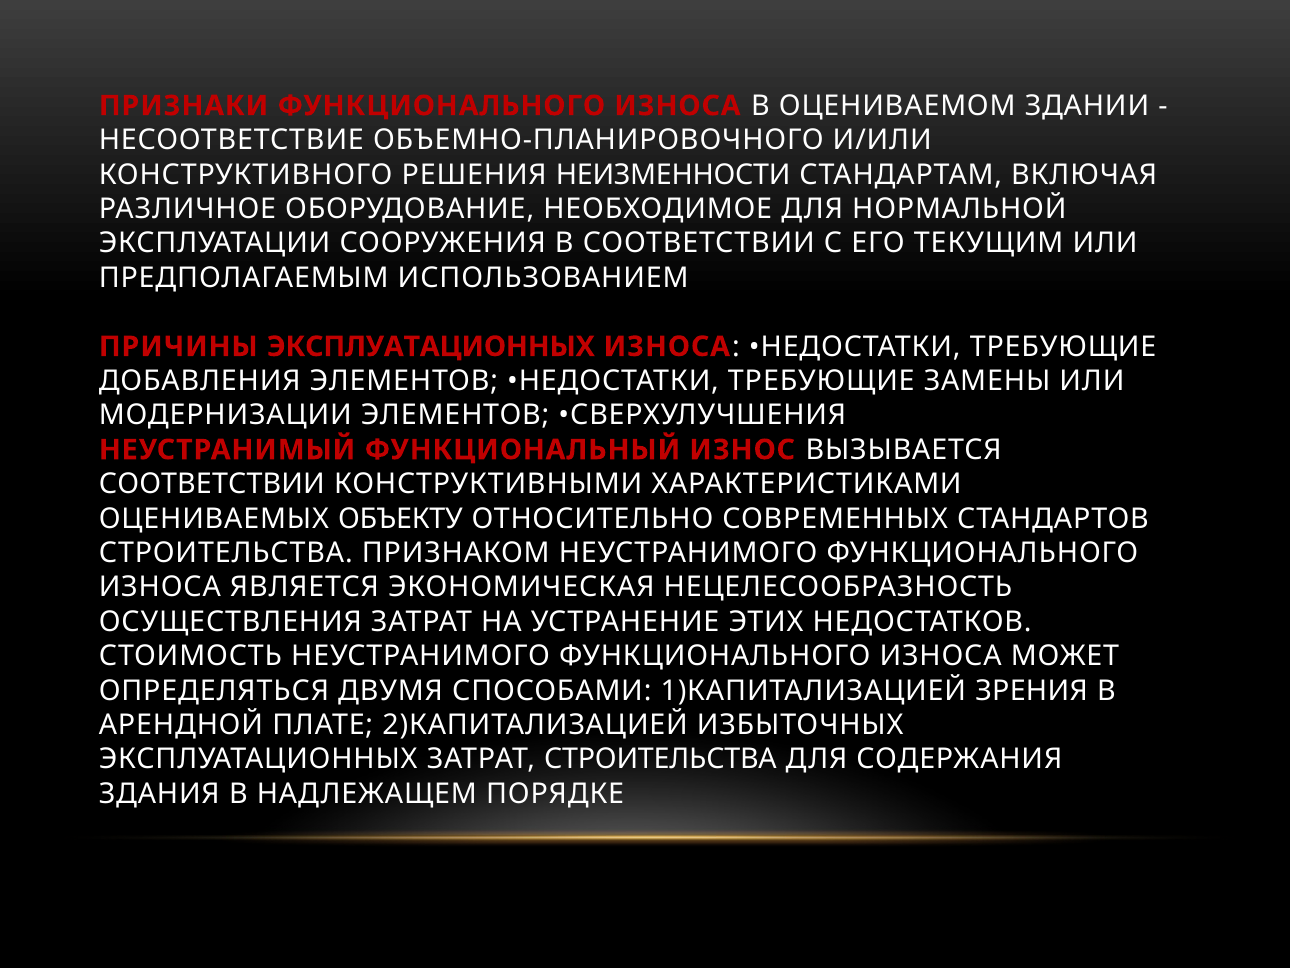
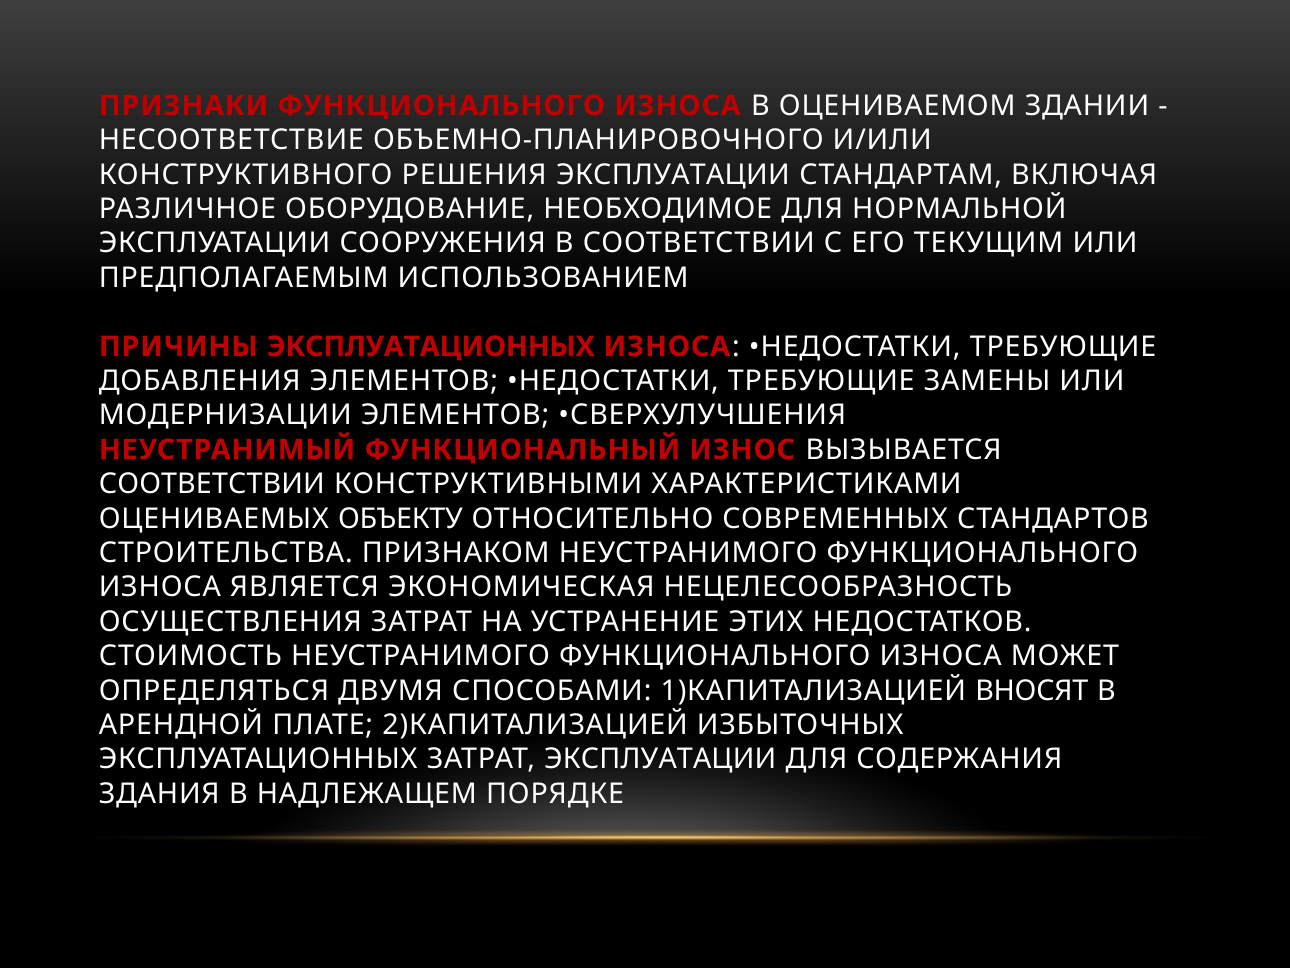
РЕШЕНИЯ НЕИЗМЕННОСТИ: НЕИЗМЕННОСТИ -> ЭКСПЛУАТАЦИИ
ЗРЕНИЯ: ЗРЕНИЯ -> ВНОСЯТ
ЗАТРАТ СТРОИТЕЛЬСТВА: СТРОИТЕЛЬСТВА -> ЭКСПЛУАТАЦИИ
